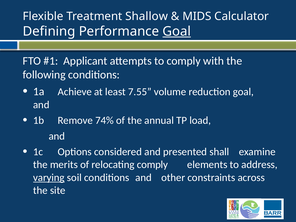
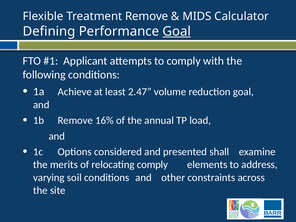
Treatment Shallow: Shallow -> Remove
7.55: 7.55 -> 2.47
74%: 74% -> 16%
varying underline: present -> none
